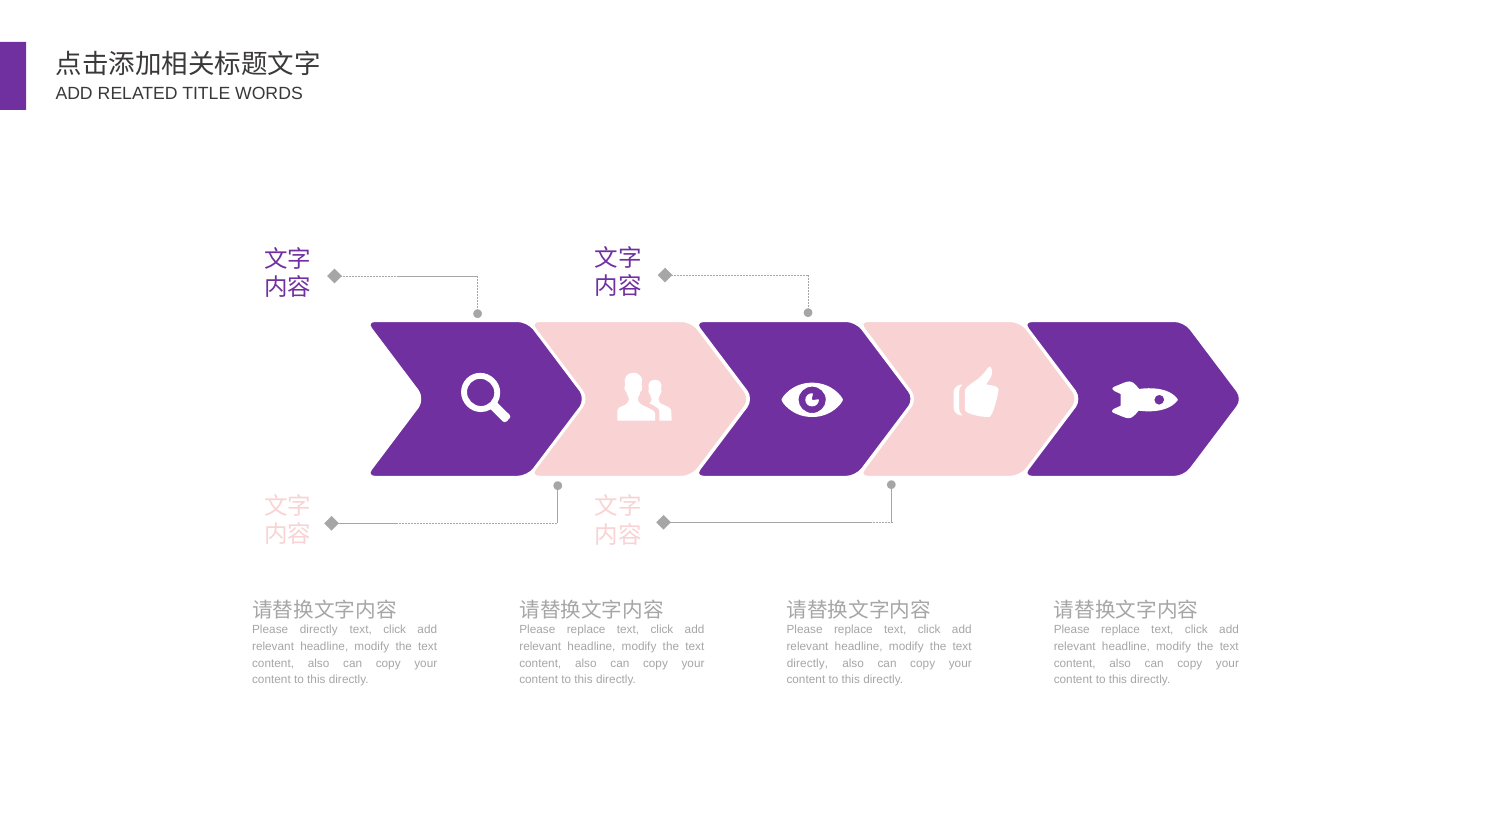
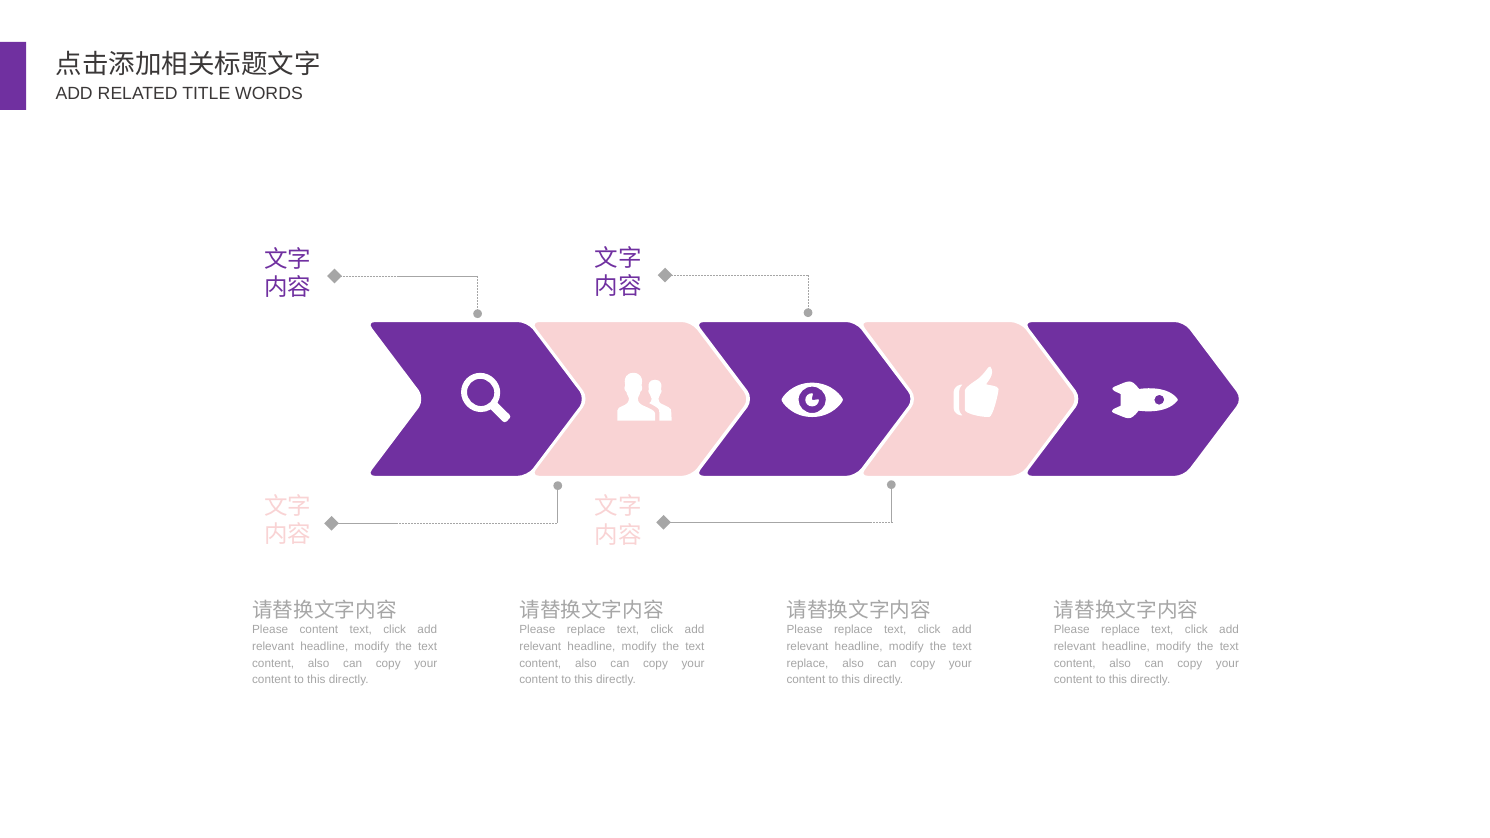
Please directly: directly -> content
directly at (807, 663): directly -> replace
